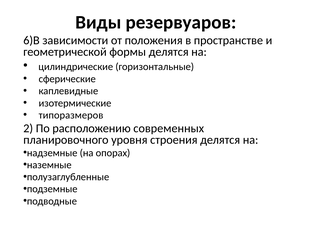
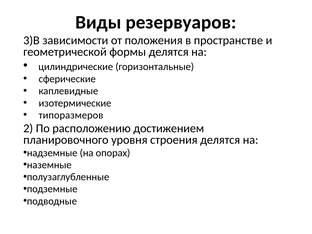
6)В: 6)В -> 3)В
современных: современных -> достижением
